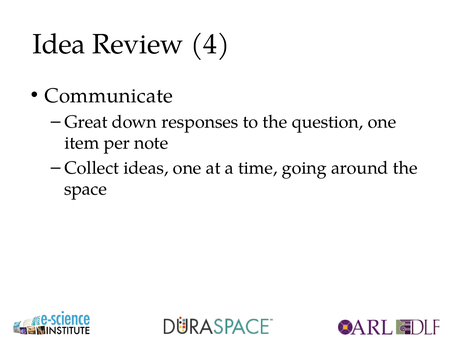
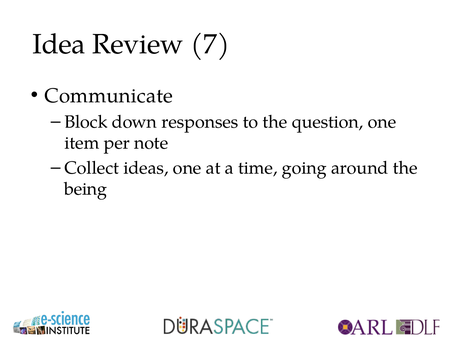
4: 4 -> 7
Great: Great -> Block
space: space -> being
